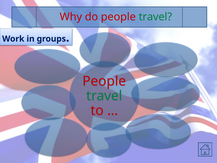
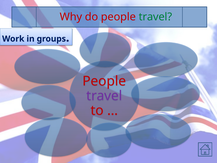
travel at (104, 96) colour: green -> purple
